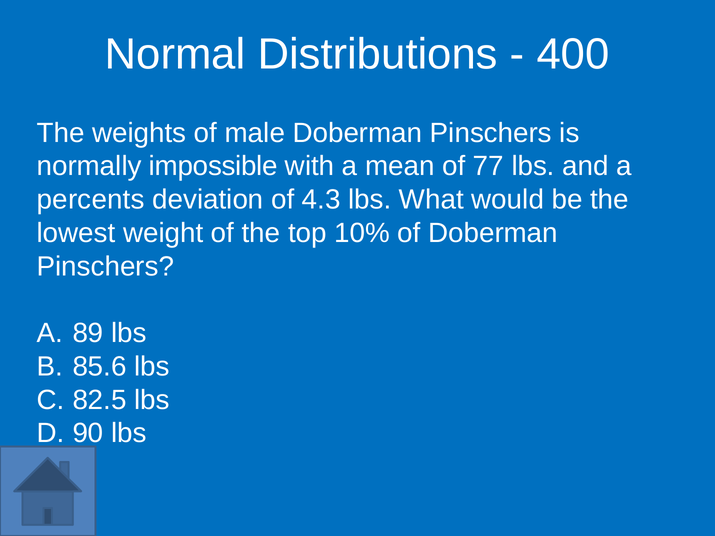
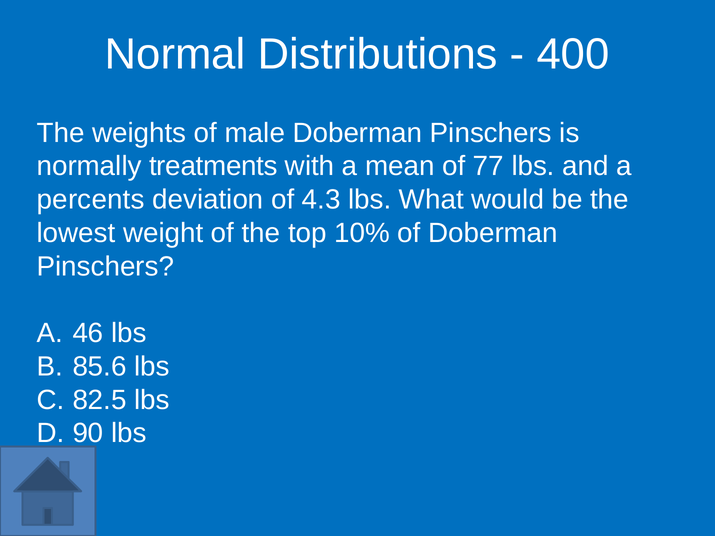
impossible: impossible -> treatments
89: 89 -> 46
